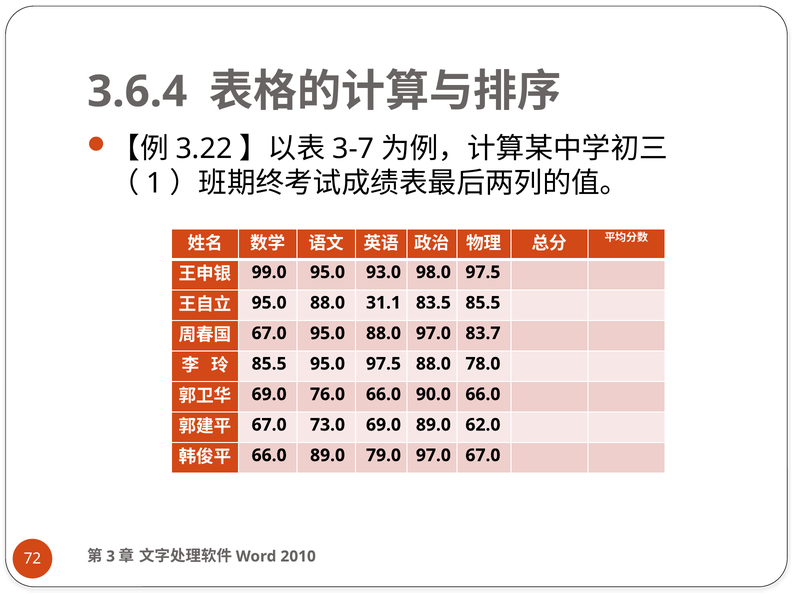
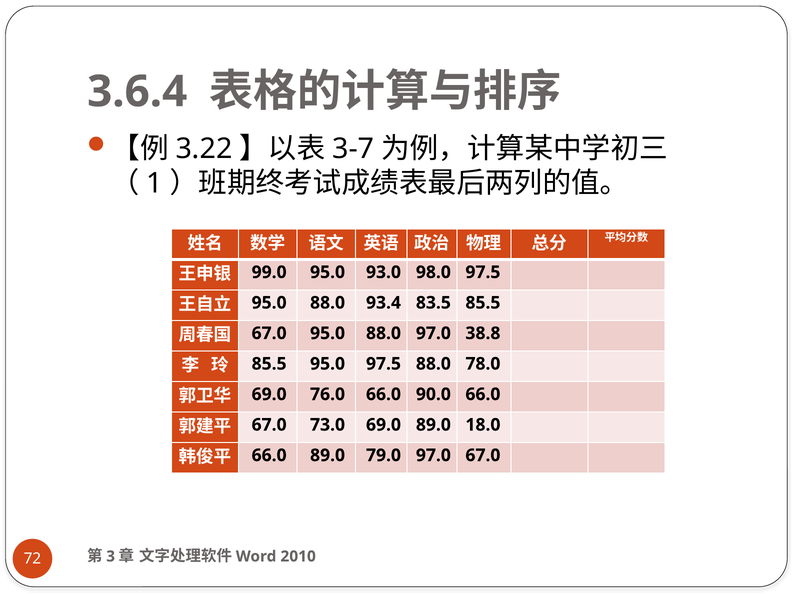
31.1: 31.1 -> 93.4
83.7: 83.7 -> 38.8
62.0: 62.0 -> 18.0
